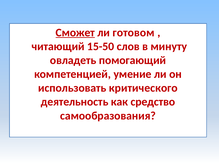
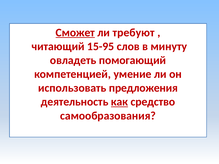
готовом: готовом -> требуют
15-50: 15-50 -> 15-95
критического: критического -> предложения
как underline: none -> present
